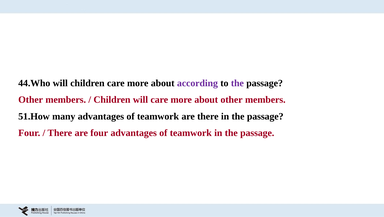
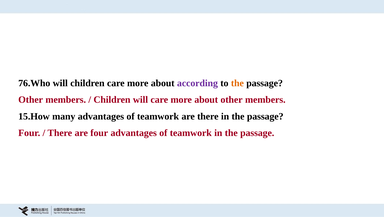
44.Who: 44.Who -> 76.Who
the at (237, 83) colour: purple -> orange
51.How: 51.How -> 15.How
